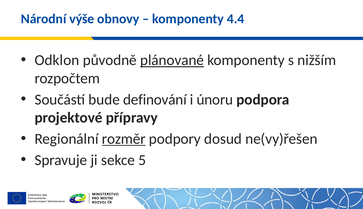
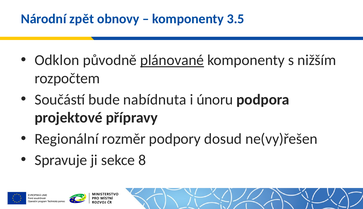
výše: výše -> zpět
4.4: 4.4 -> 3.5
definování: definování -> nabídnuta
rozměr underline: present -> none
5: 5 -> 8
